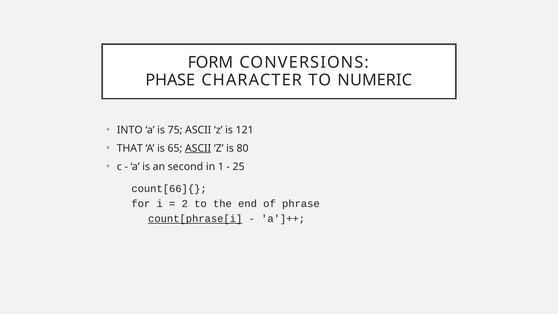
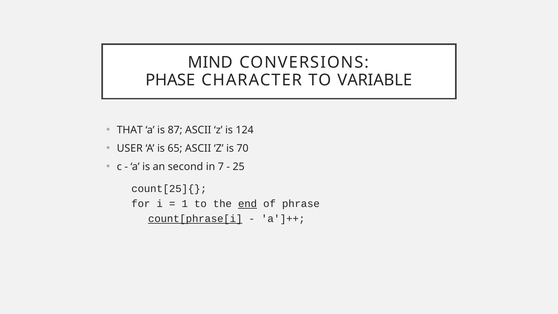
FORM: FORM -> MIND
NUMERIC: NUMERIC -> VARIABLE
INTO: INTO -> THAT
75: 75 -> 87
121: 121 -> 124
THAT: THAT -> USER
ASCII at (198, 148) underline: present -> none
80: 80 -> 70
1: 1 -> 7
count[66]{: count[66]{ -> count[25]{
2: 2 -> 1
end underline: none -> present
